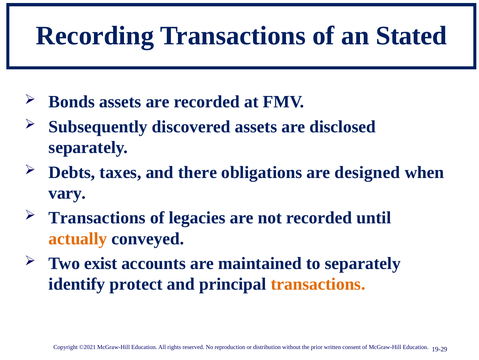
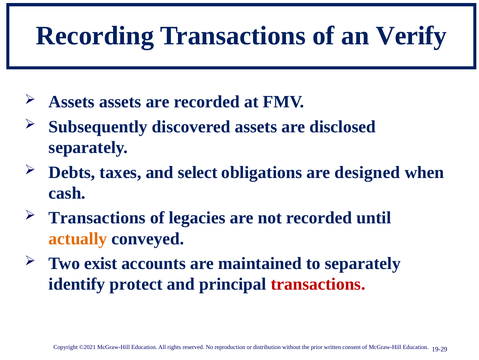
Stated: Stated -> Verify
Bonds at (72, 102): Bonds -> Assets
there: there -> select
vary: vary -> cash
transactions at (318, 284) colour: orange -> red
